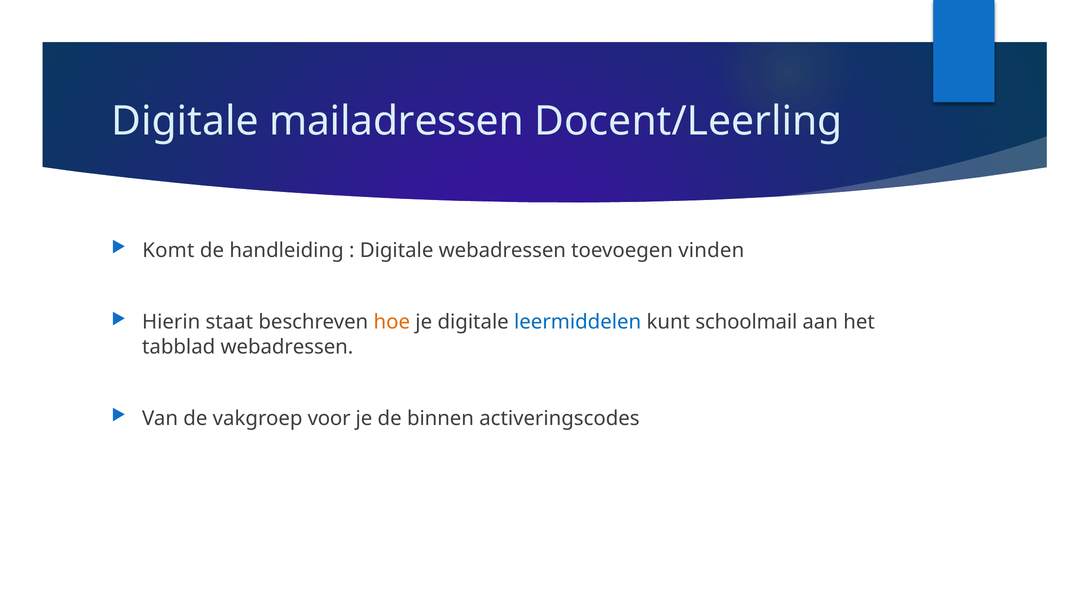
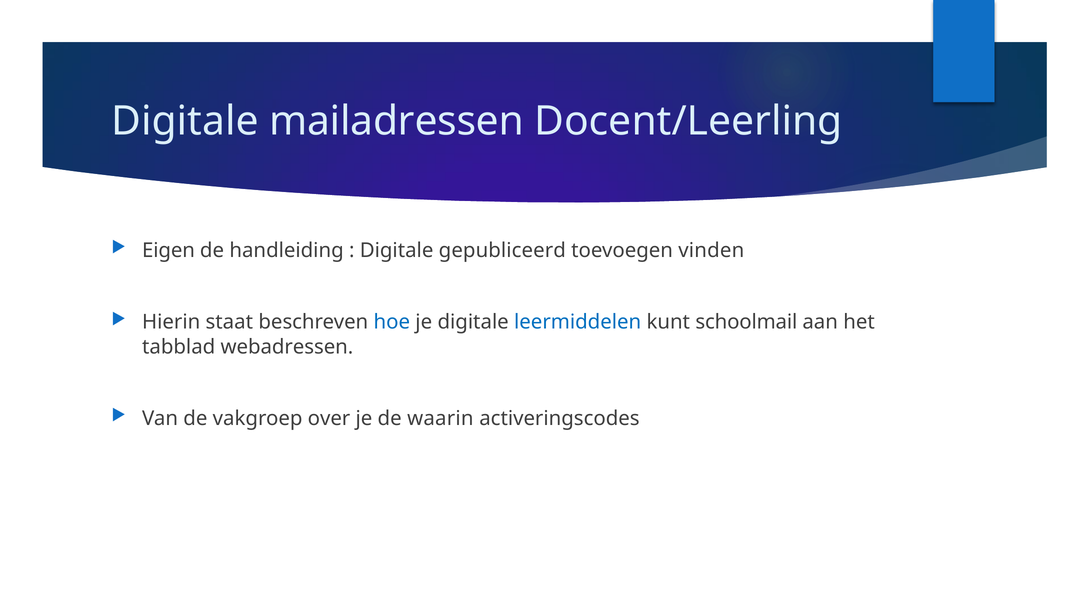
Komt: Komt -> Eigen
Digitale webadressen: webadressen -> gepubliceerd
hoe colour: orange -> blue
voor: voor -> over
binnen: binnen -> waarin
